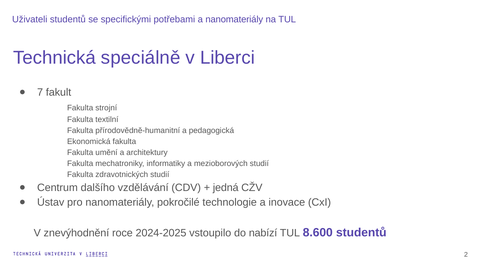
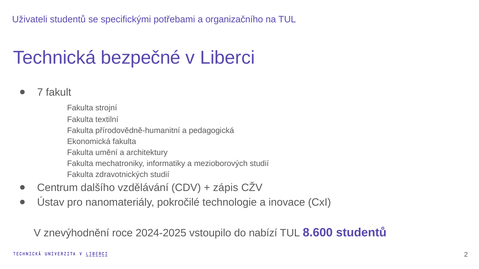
a nanomateriály: nanomateriály -> organizačního
speciálně: speciálně -> bezpečné
jedná: jedná -> zápis
